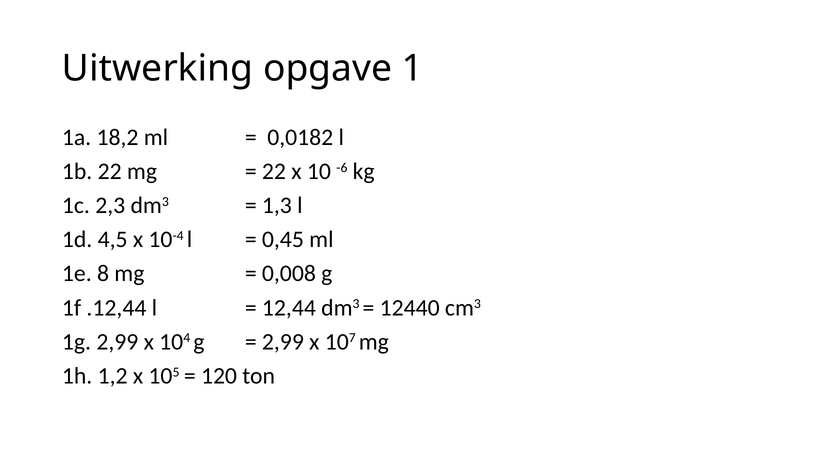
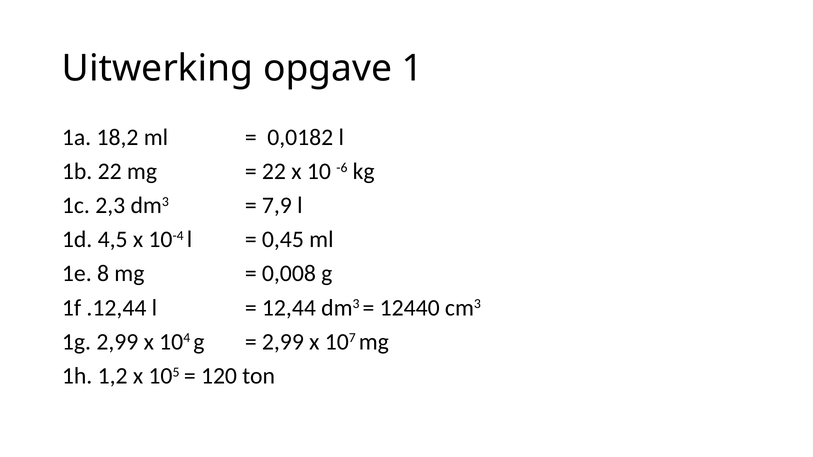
1,3: 1,3 -> 7,9
